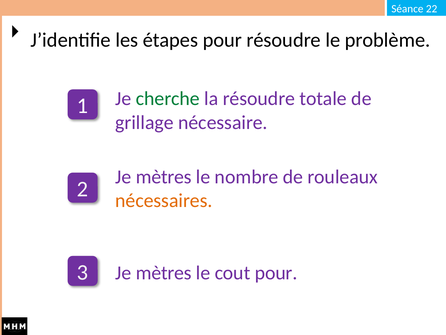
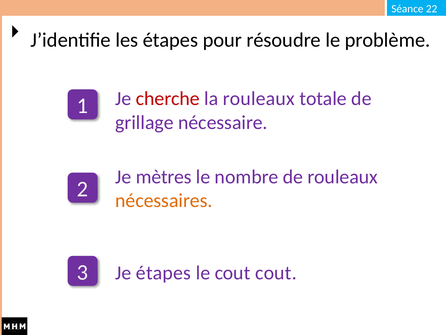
cherche colour: green -> red
la résoudre: résoudre -> rouleaux
mètres at (164, 272): mètres -> étapes
cout pour: pour -> cout
